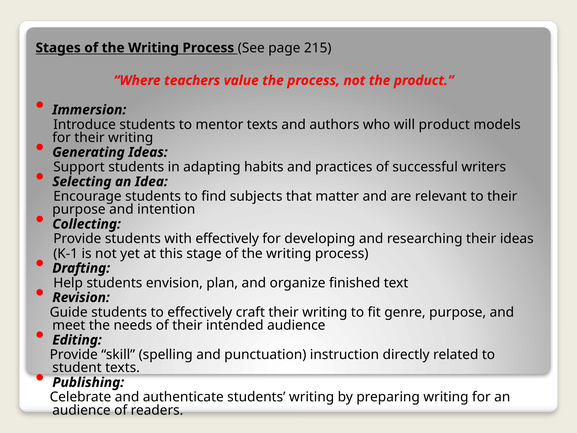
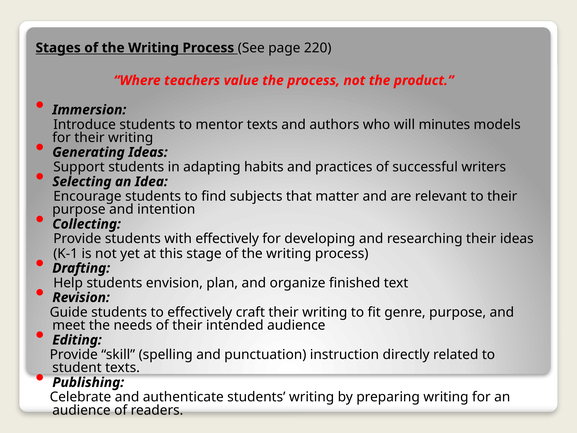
215: 215 -> 220
will product: product -> minutes
